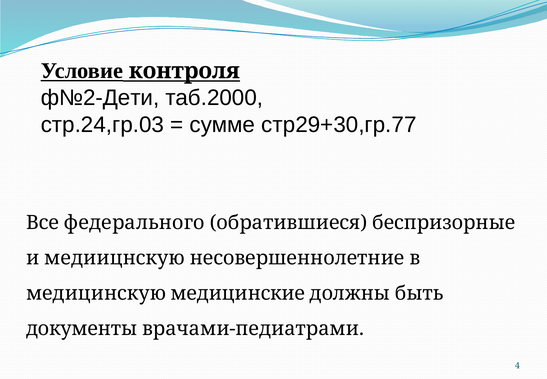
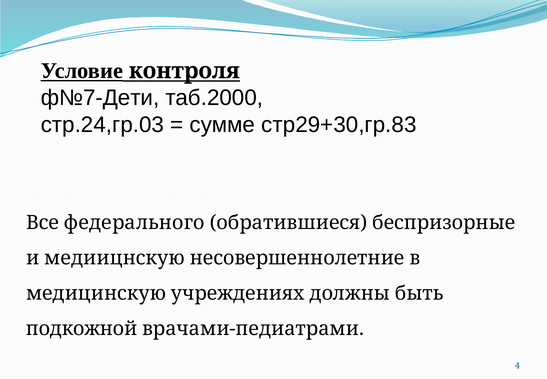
ф№2-Дети: ф№2-Дети -> ф№7-Дети
стр29+30,гр.77: стр29+30,гр.77 -> стр29+30,гр.83
медицинские: медицинские -> учреждениях
документы: документы -> подкожной
